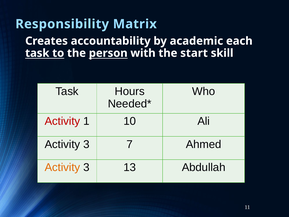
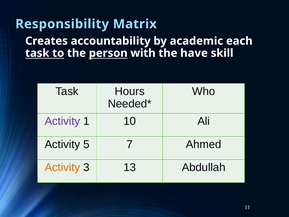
start: start -> have
Activity at (62, 121) colour: red -> purple
3 at (86, 144): 3 -> 5
